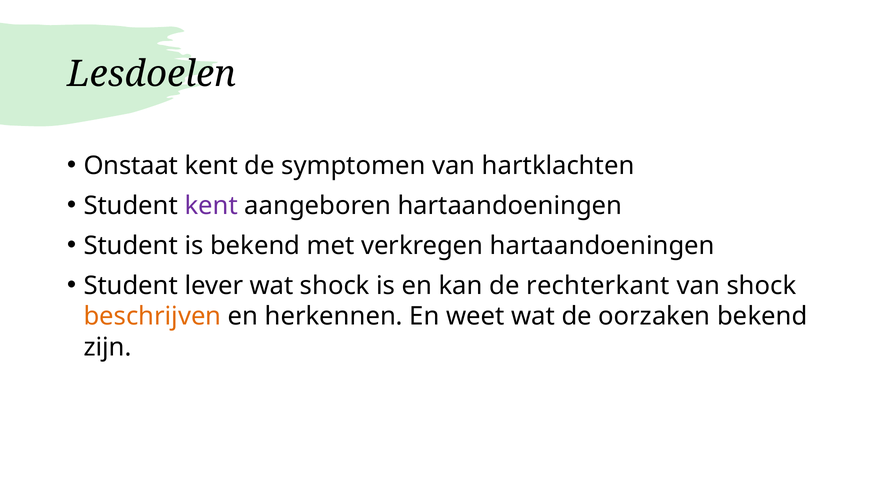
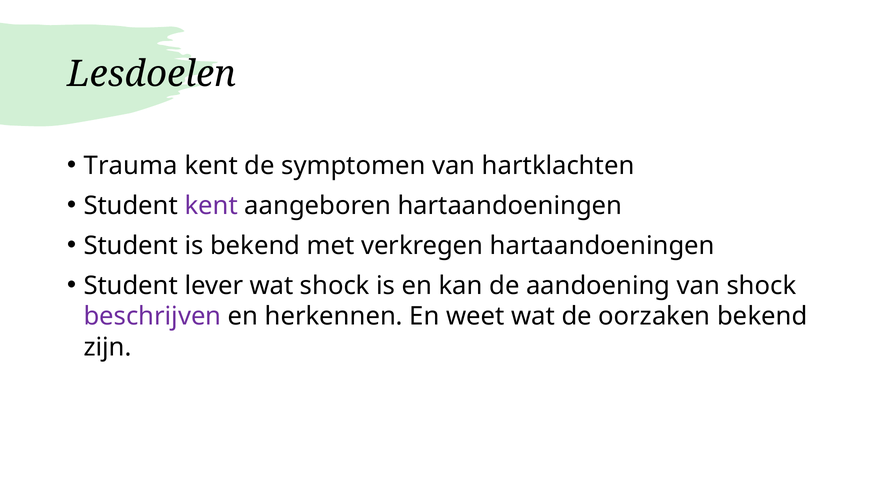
Onstaat: Onstaat -> Trauma
rechterkant: rechterkant -> aandoening
beschrijven colour: orange -> purple
